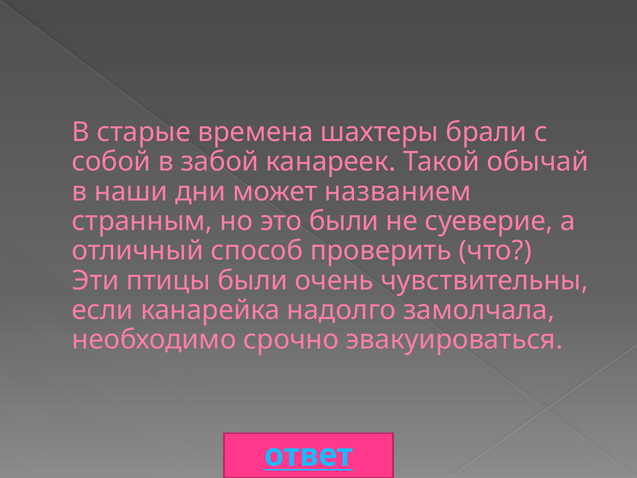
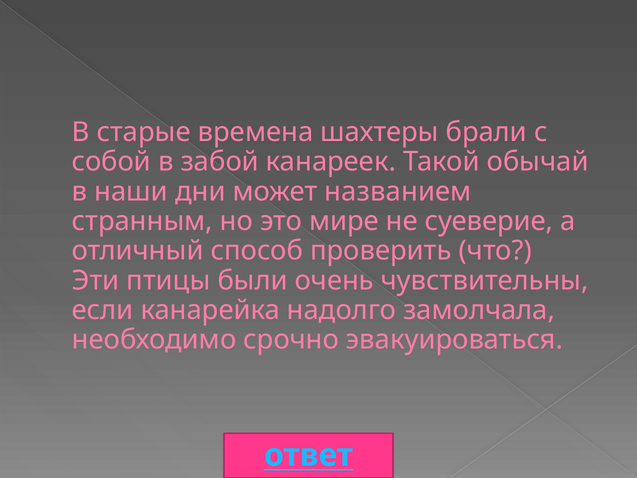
это были: были -> мире
